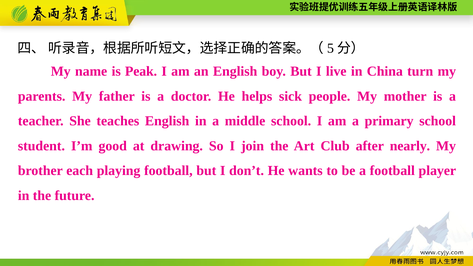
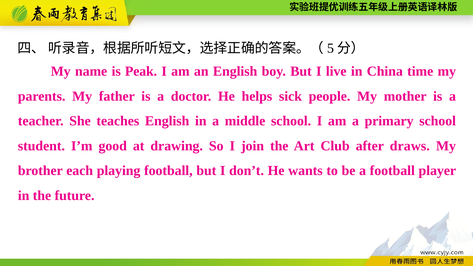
turn: turn -> time
nearly: nearly -> draws
